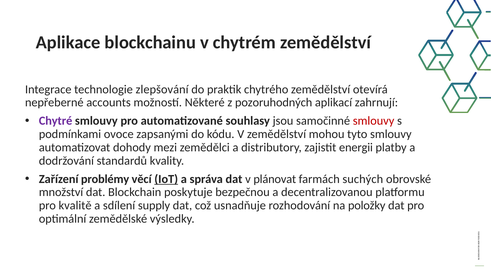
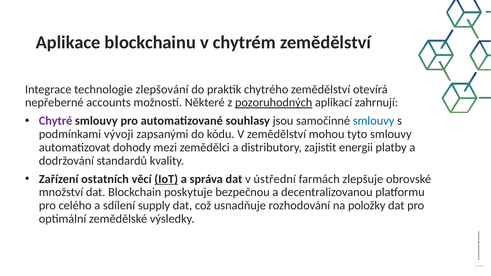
pozoruhodných underline: none -> present
smlouvy at (374, 121) colour: red -> blue
ovoce: ovoce -> vývoji
problémy: problémy -> ostatních
plánovat: plánovat -> ústřední
suchých: suchých -> zlepšuje
kvalitě: kvalitě -> celého
